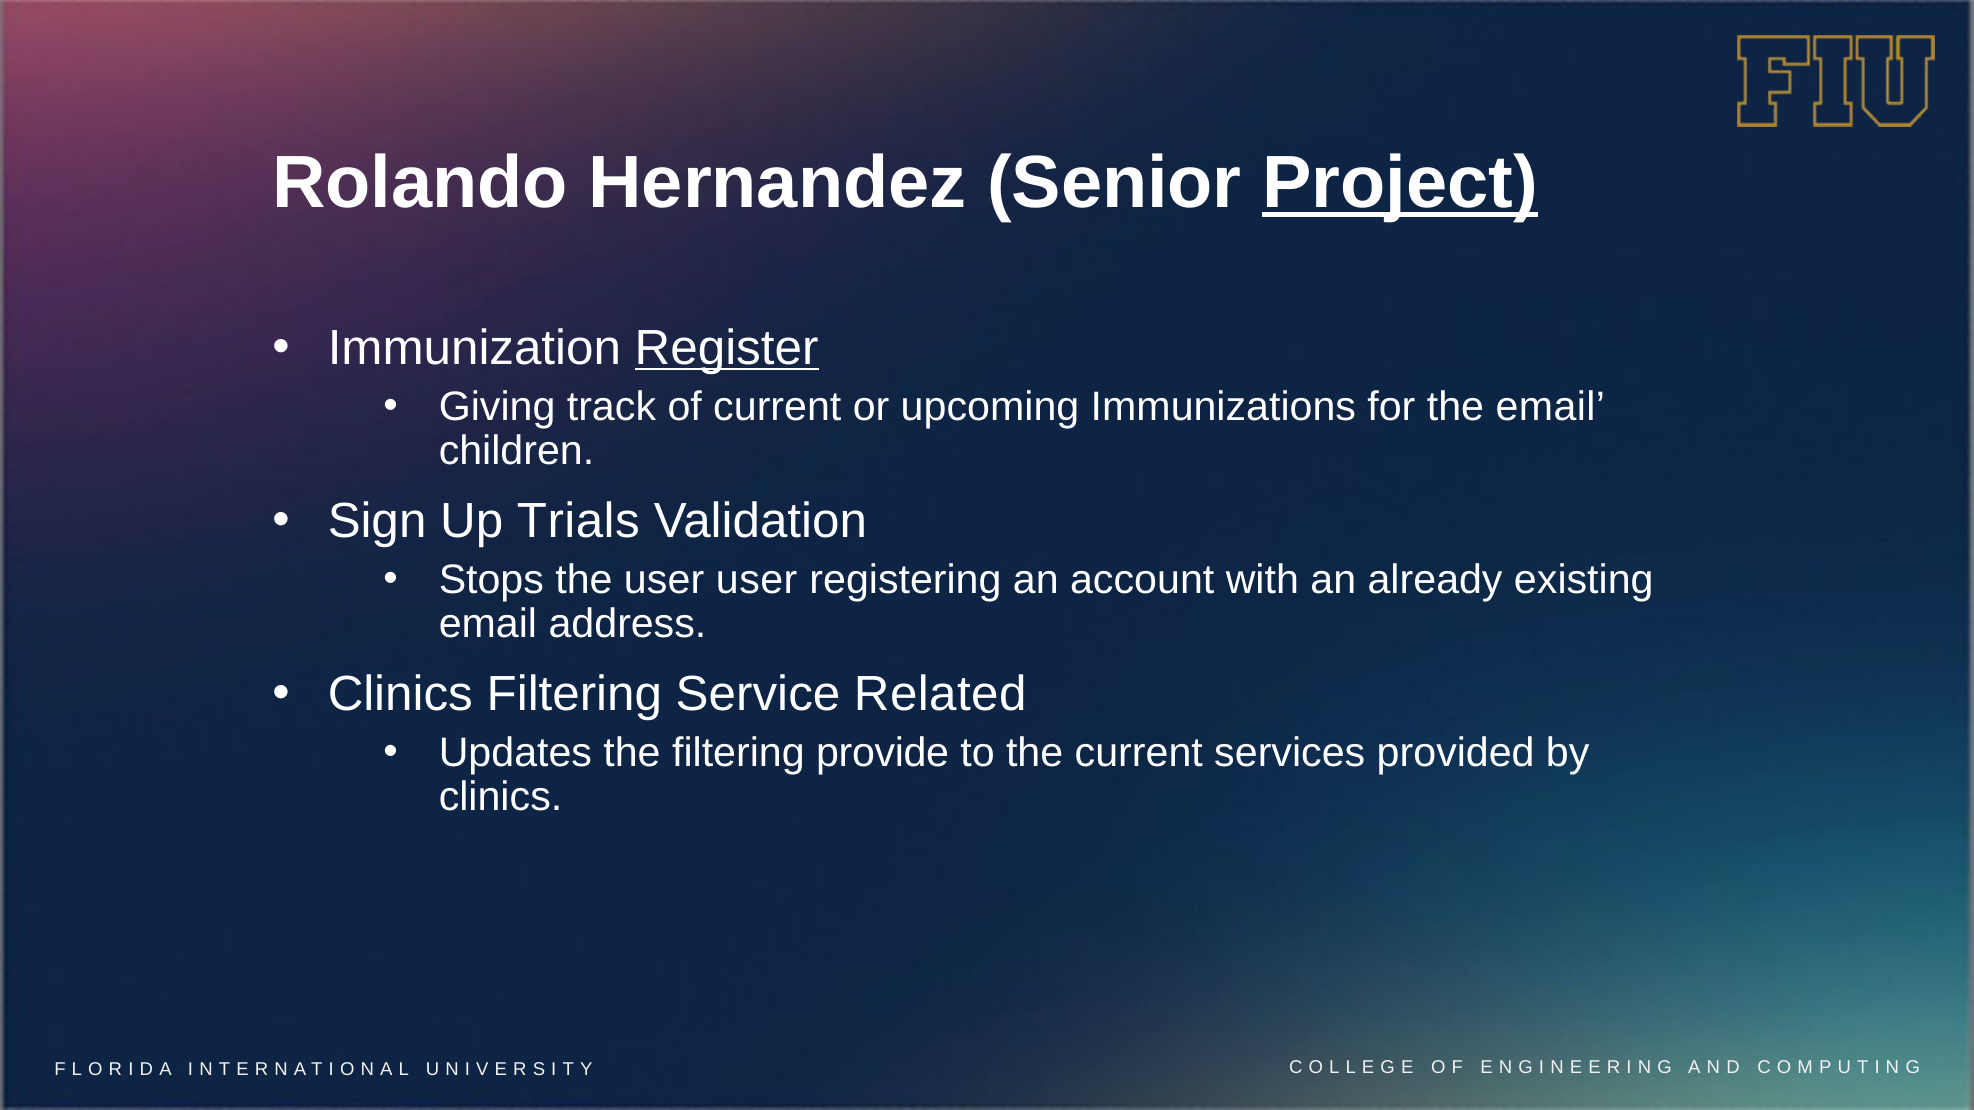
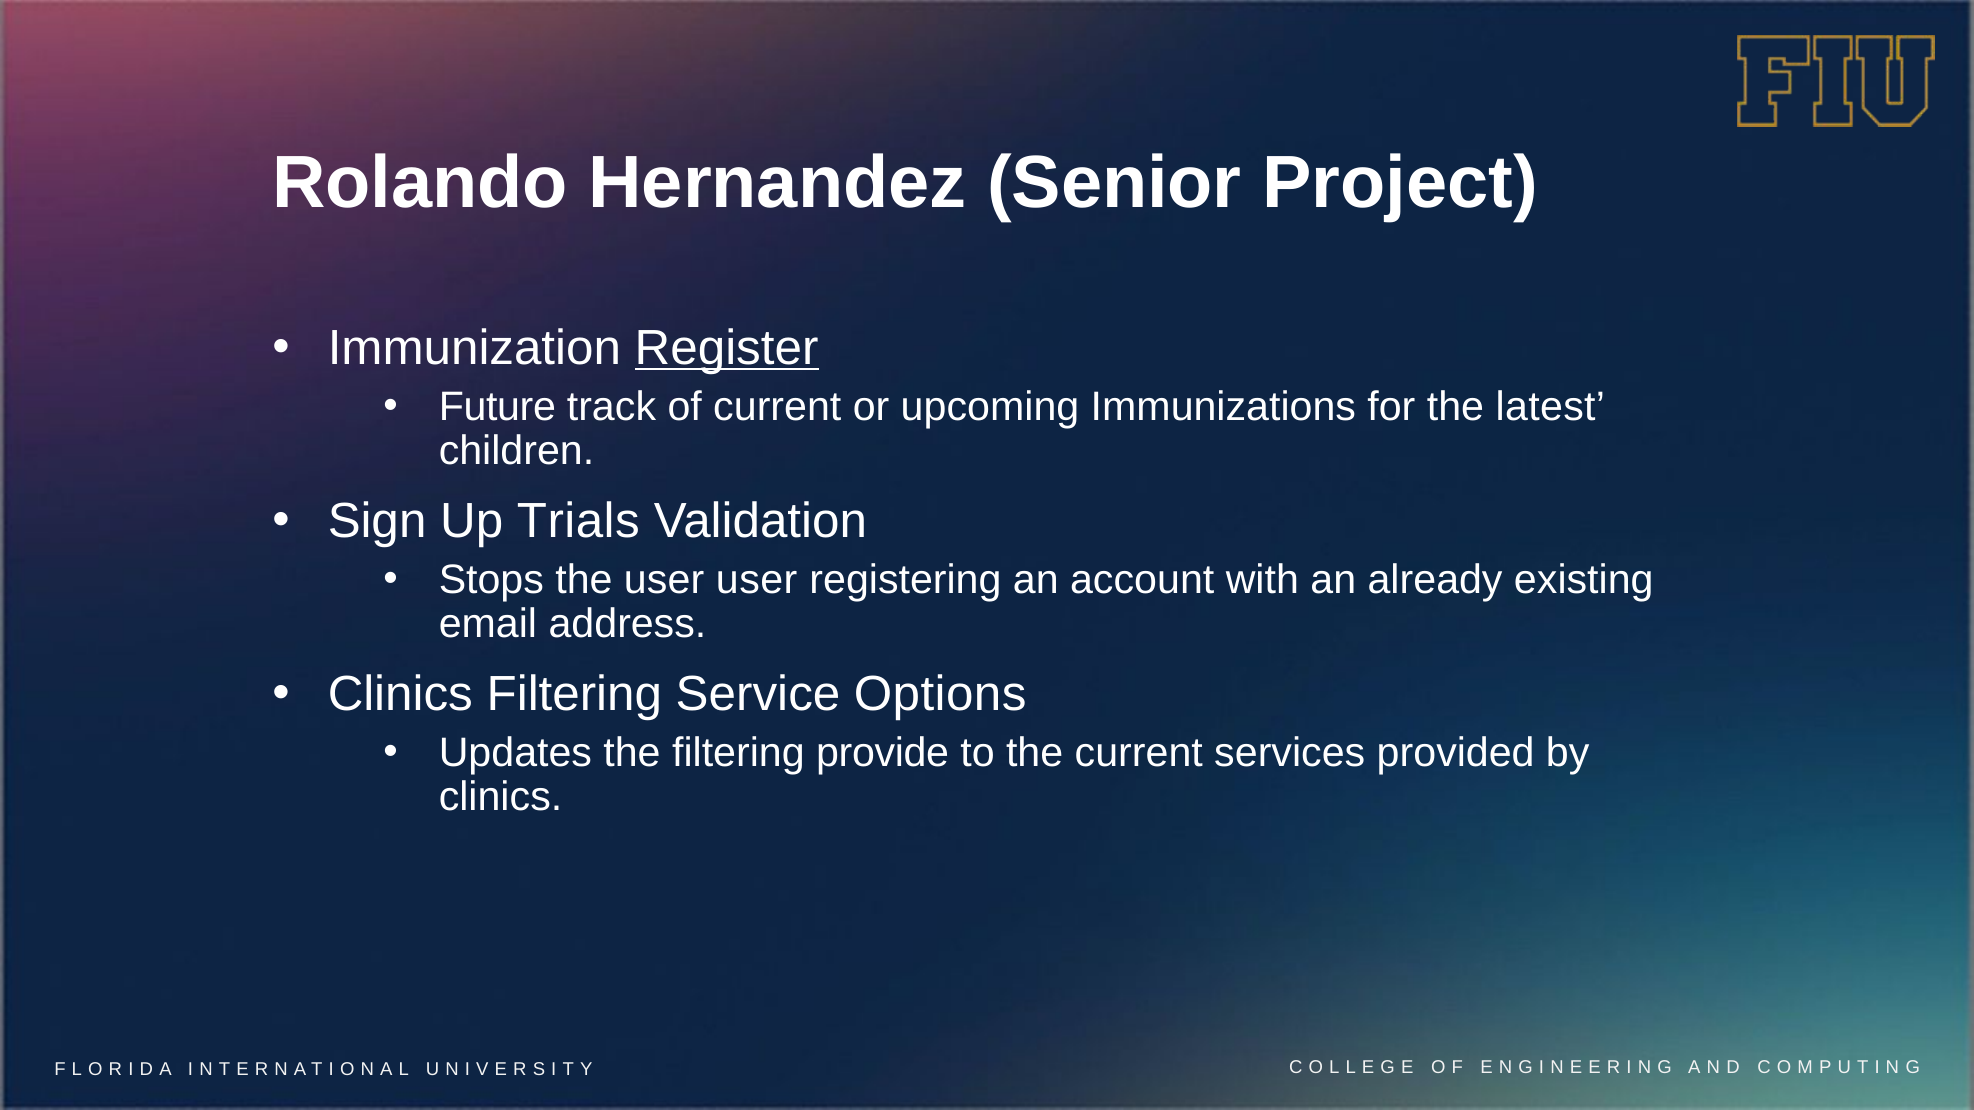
Project underline: present -> none
Giving: Giving -> Future
the email: email -> latest
Related: Related -> Options
